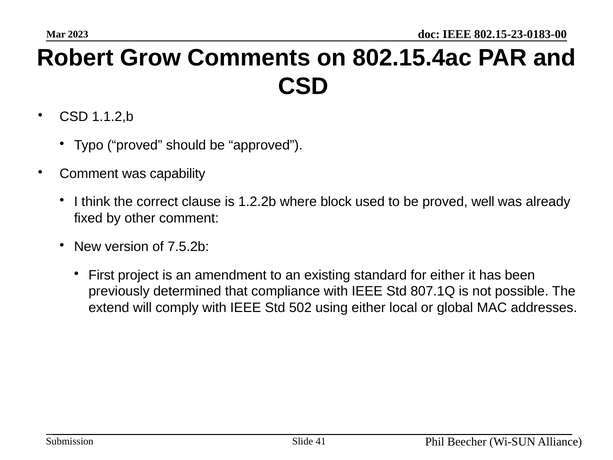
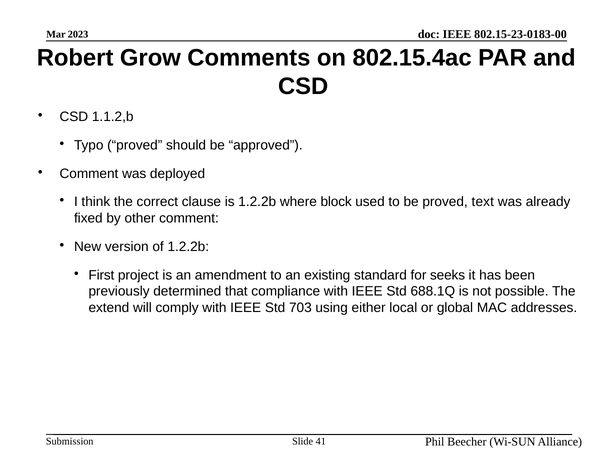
capability: capability -> deployed
well: well -> text
of 7.5.2b: 7.5.2b -> 1.2.2b
for either: either -> seeks
807.1Q: 807.1Q -> 688.1Q
502: 502 -> 703
